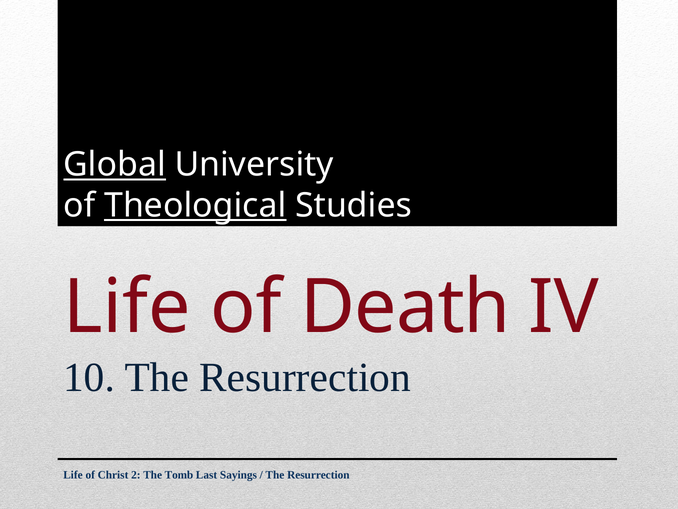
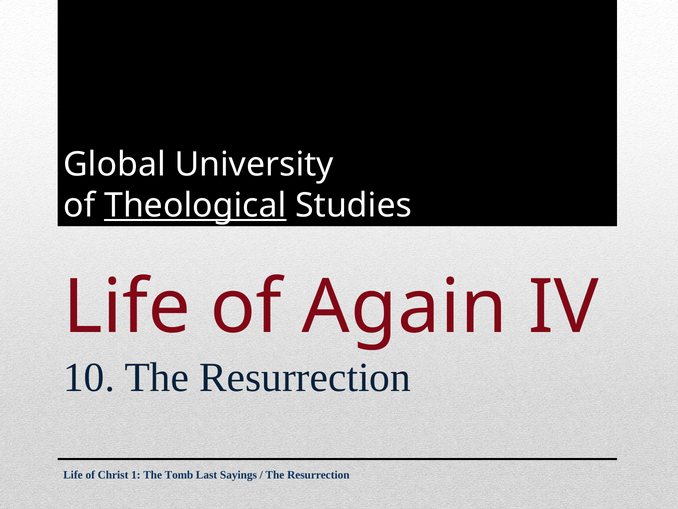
Global underline: present -> none
Death: Death -> Again
2: 2 -> 1
